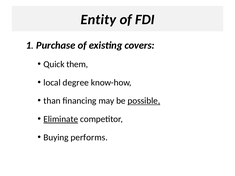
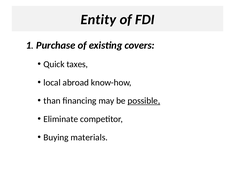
them: them -> taxes
degree: degree -> abroad
Eliminate underline: present -> none
performs: performs -> materials
